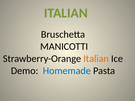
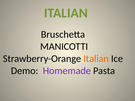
Homemade colour: blue -> purple
